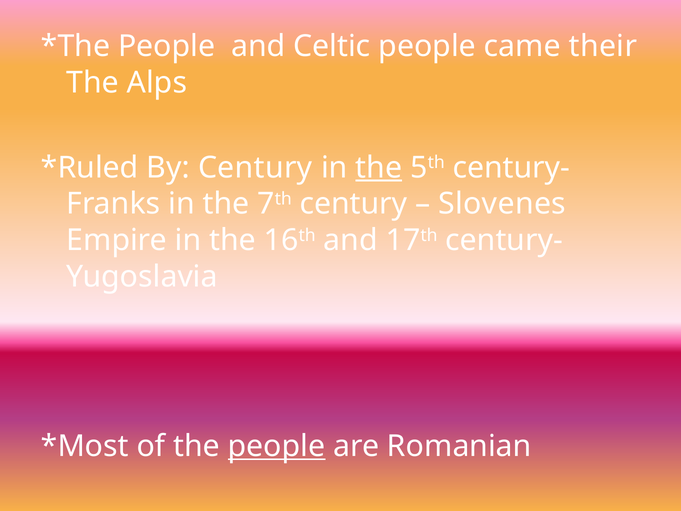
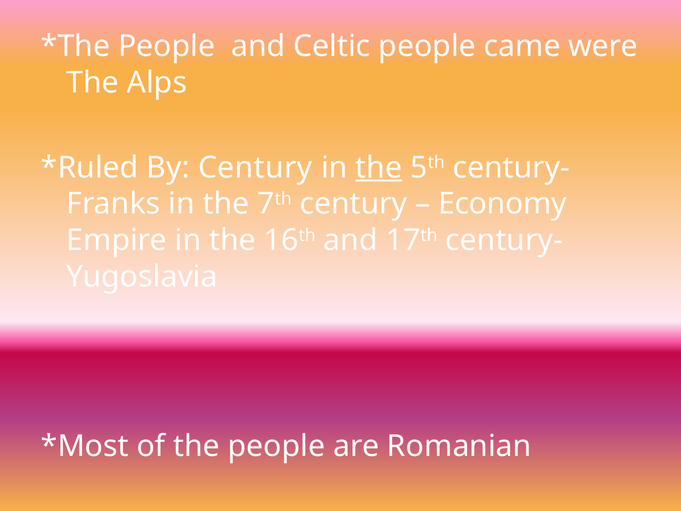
their: their -> were
Slovenes: Slovenes -> Economy
people at (277, 446) underline: present -> none
